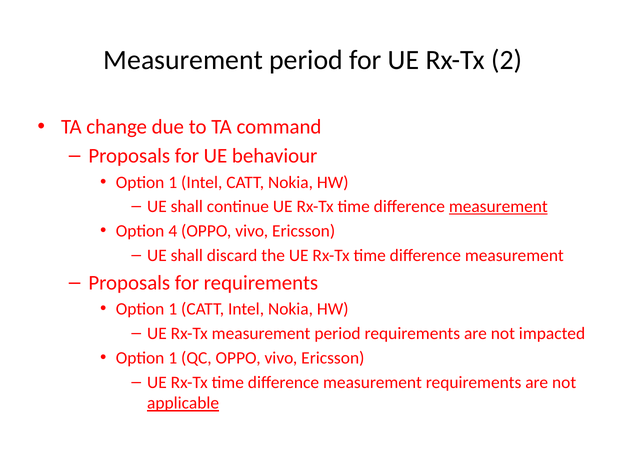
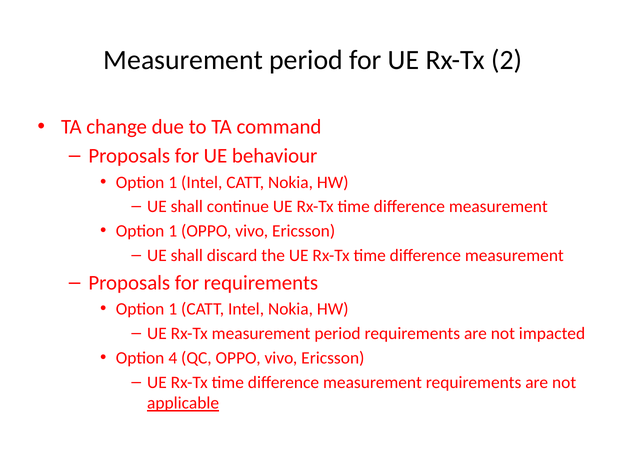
measurement at (498, 206) underline: present -> none
4 at (173, 231): 4 -> 1
1 at (173, 358): 1 -> 4
